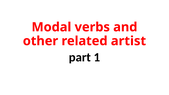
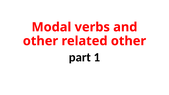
related artist: artist -> other
